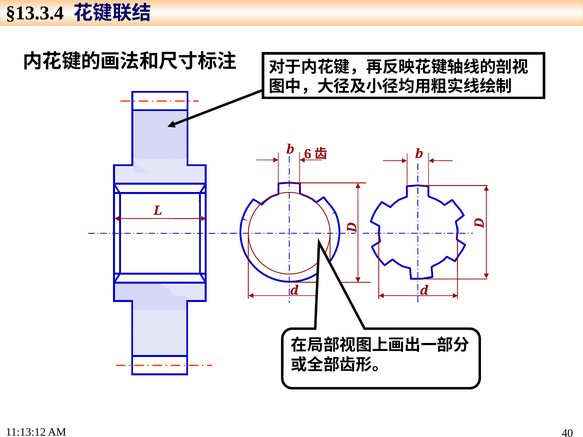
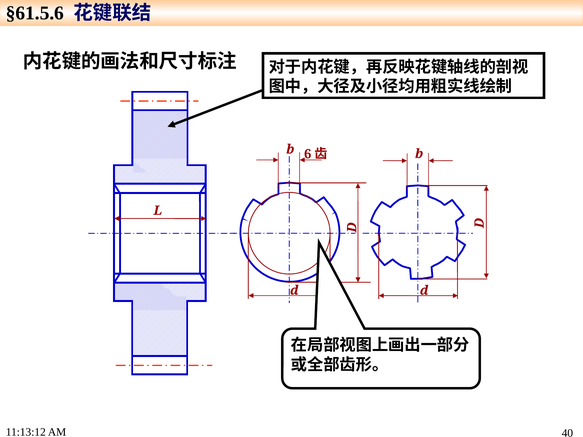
§13.3.4: §13.3.4 -> §61.5.6
